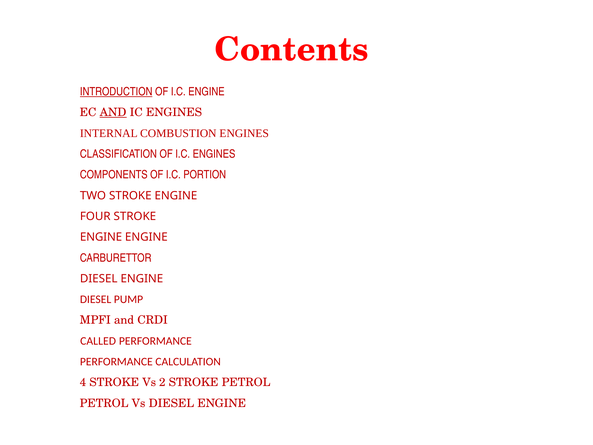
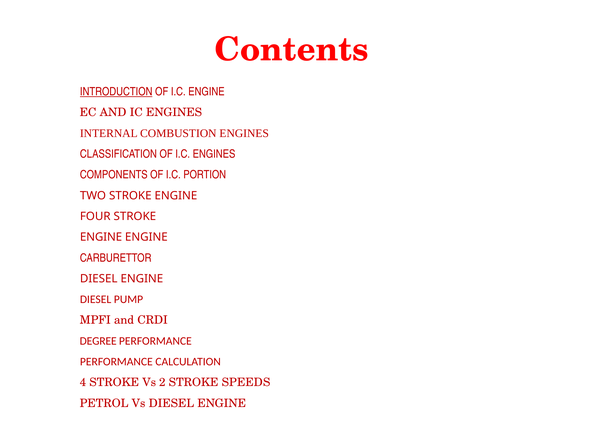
AND at (113, 112) underline: present -> none
CALLED: CALLED -> DEGREE
STROKE PETROL: PETROL -> SPEEDS
